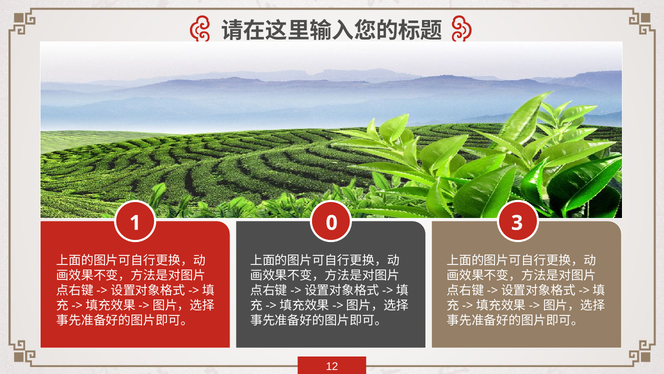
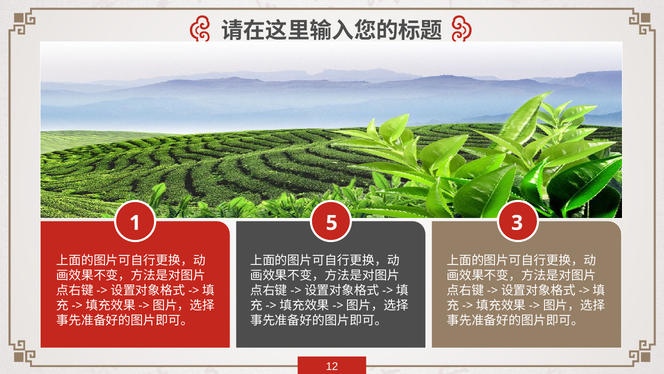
0: 0 -> 5
